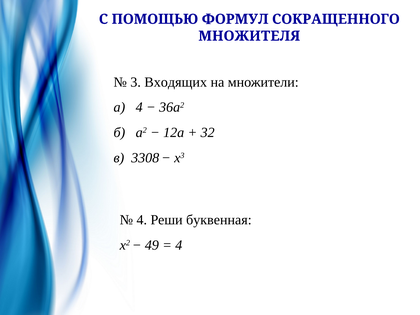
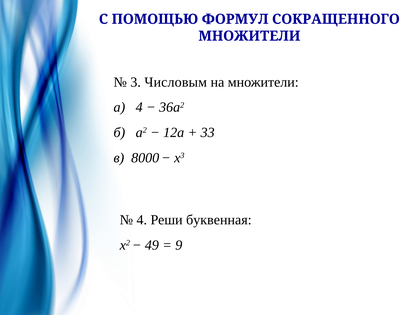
МНОЖИТЕЛЯ at (249, 36): МНОЖИТЕЛЯ -> МНОЖИТЕЛИ
Входящих: Входящих -> Числовым
32: 32 -> 33
3308: 3308 -> 8000
4 at (179, 245): 4 -> 9
